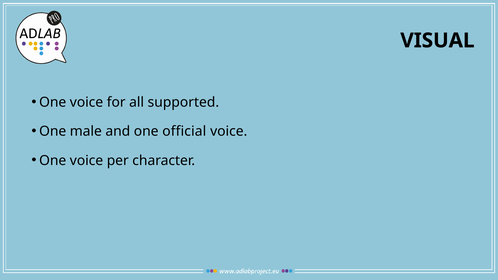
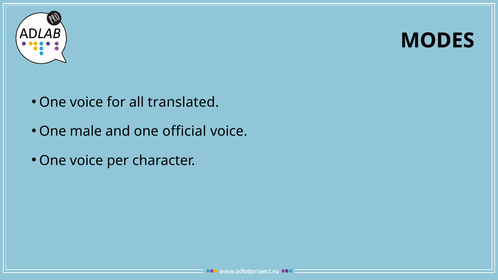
VISUAL: VISUAL -> MODES
supported: supported -> translated
